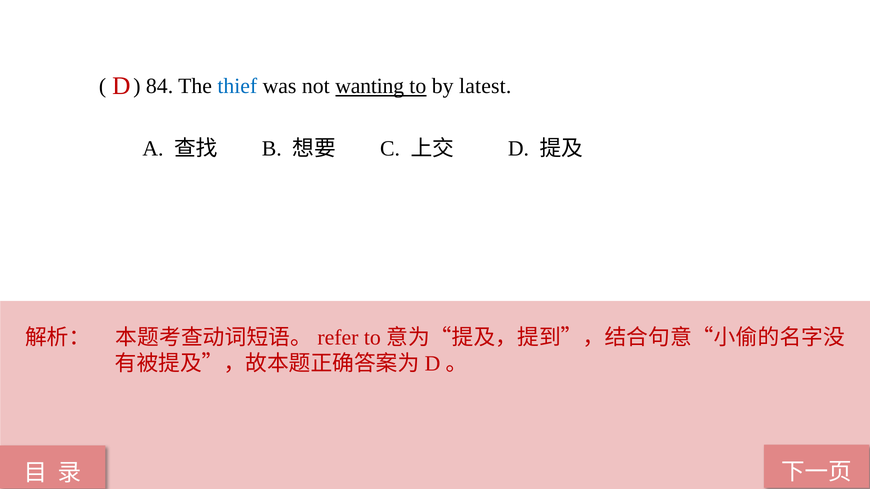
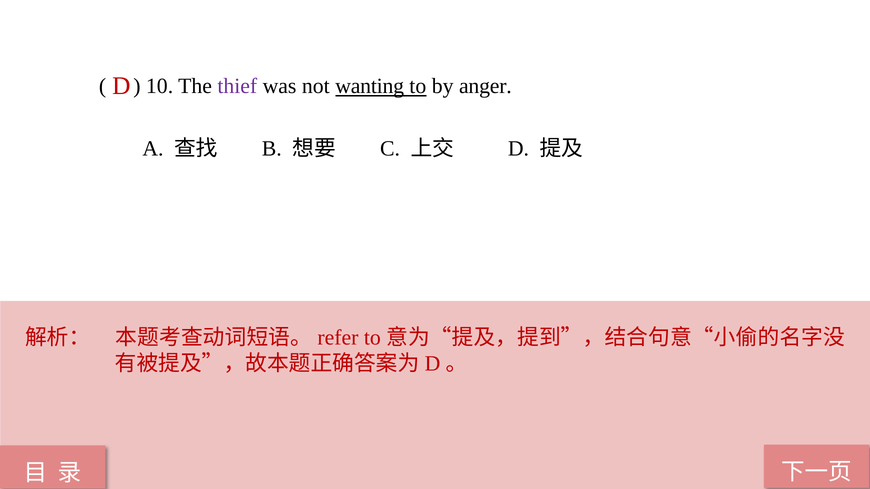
84: 84 -> 10
thief colour: blue -> purple
latest: latest -> anger
